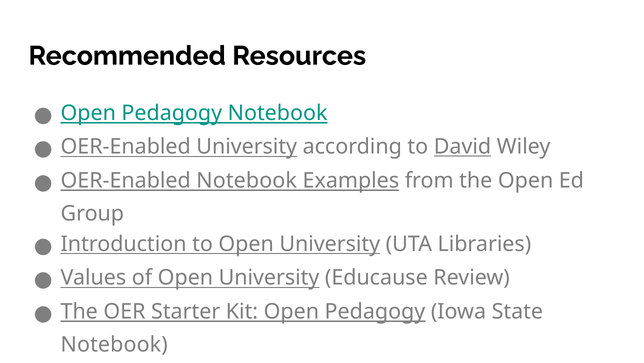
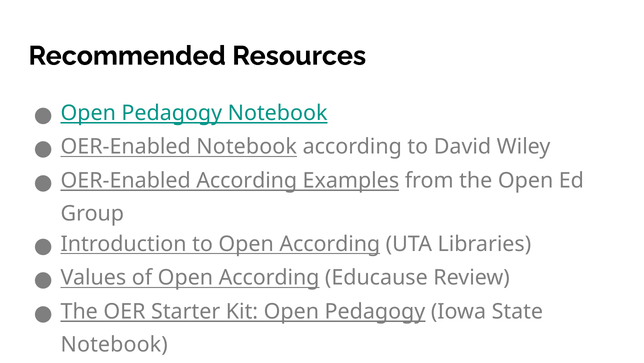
OER-Enabled University: University -> Notebook
David underline: present -> none
OER-Enabled Notebook: Notebook -> According
to Open University: University -> According
of Open University: University -> According
